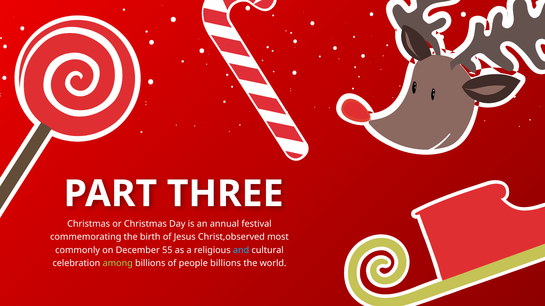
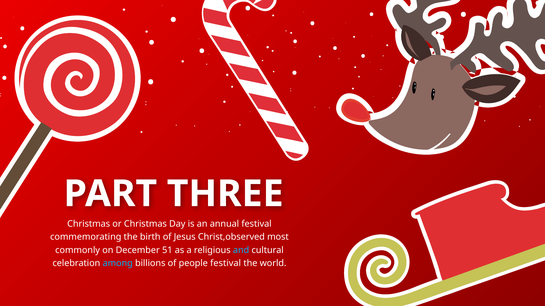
55: 55 -> 51
among colour: light green -> light blue
people billions: billions -> festival
